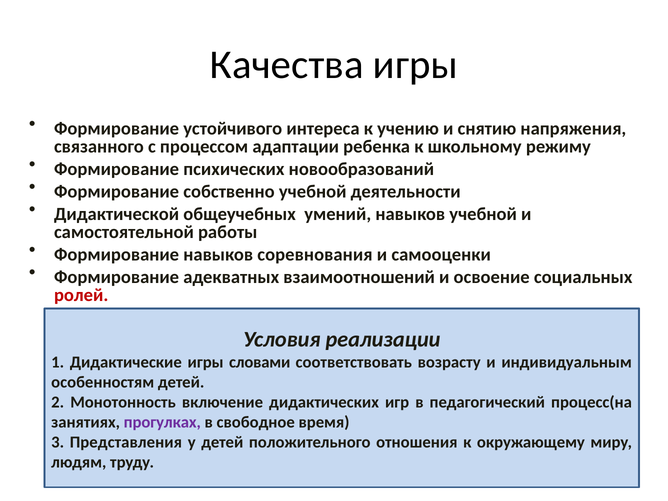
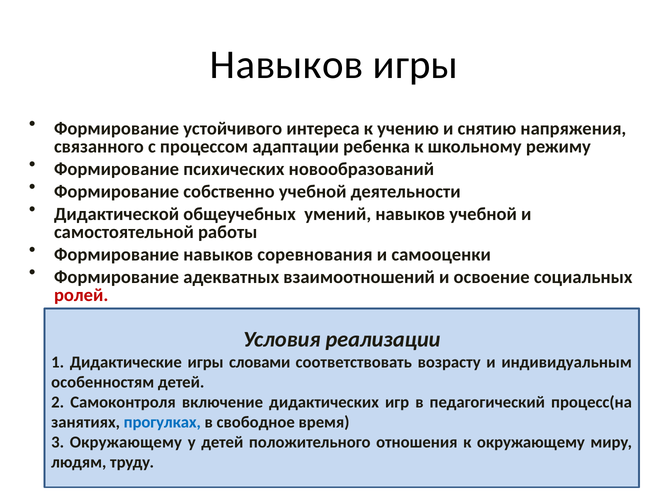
Качества at (287, 65): Качества -> Навыков
Монотонность: Монотонность -> Самоконтроля
прогулках colour: purple -> blue
3 Представления: Представления -> Окружающему
